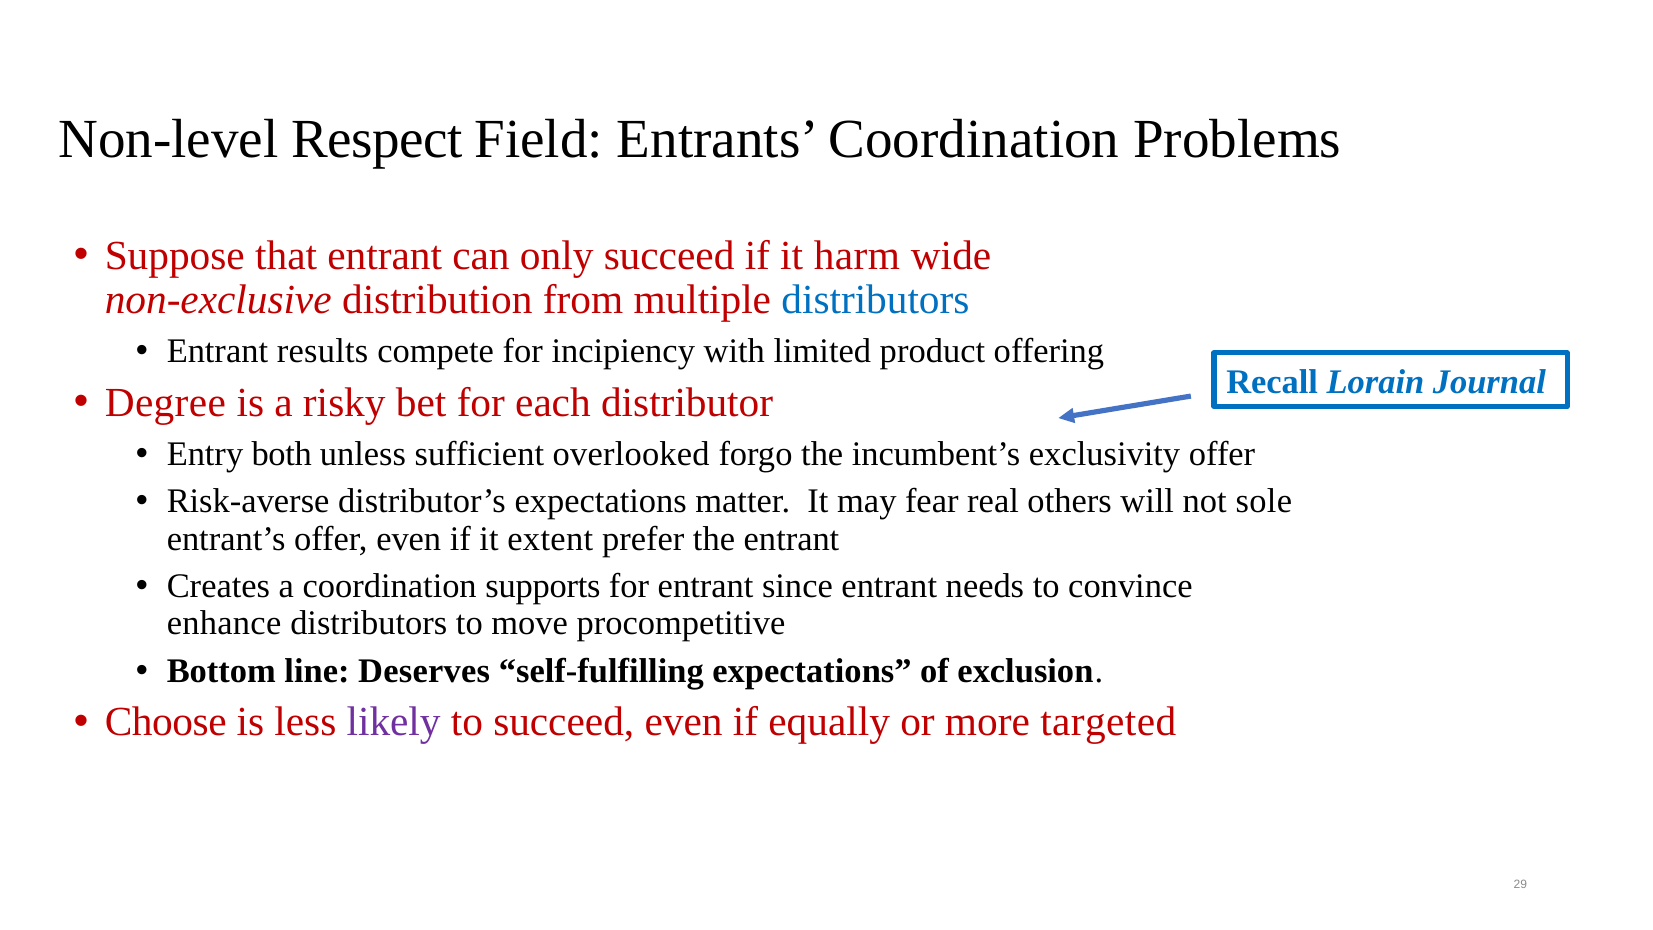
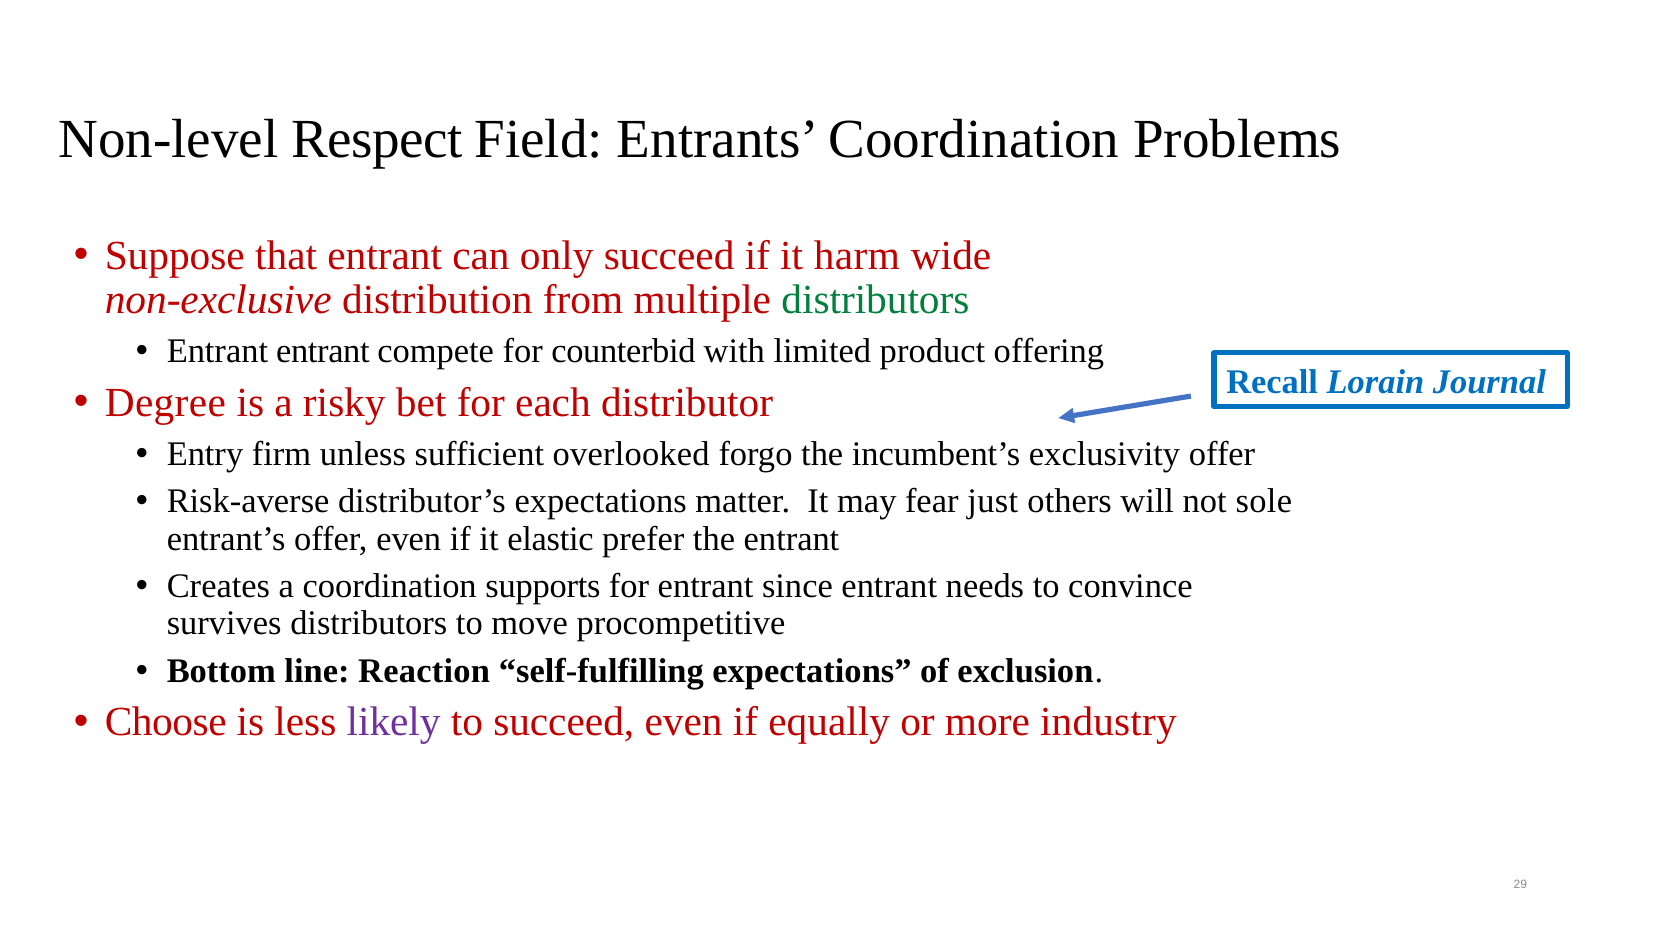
distributors at (875, 300) colour: blue -> green
Entrant results: results -> entrant
incipiency: incipiency -> counterbid
both: both -> firm
real: real -> just
extent: extent -> elastic
enhance: enhance -> survives
Deserves: Deserves -> Reaction
targeted: targeted -> industry
